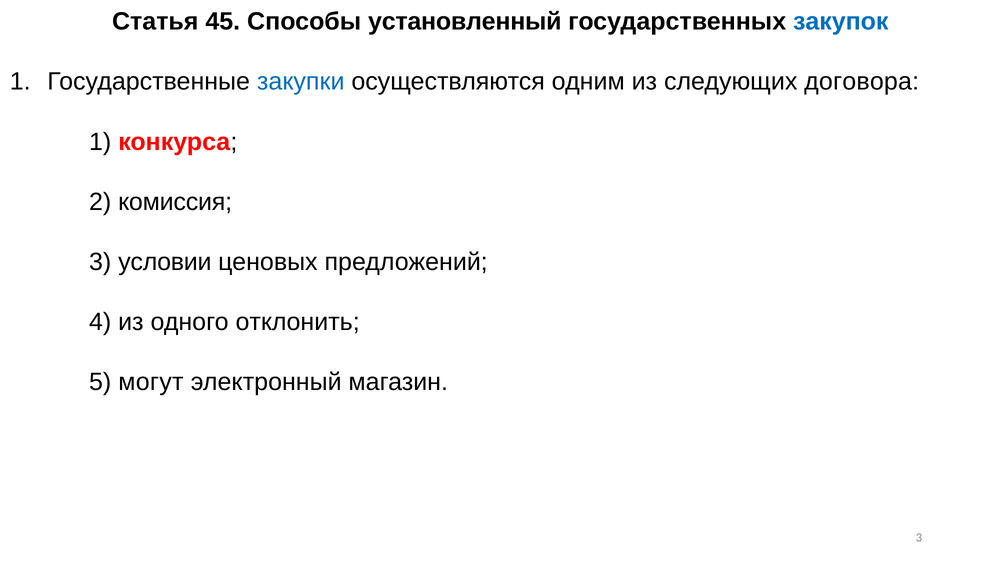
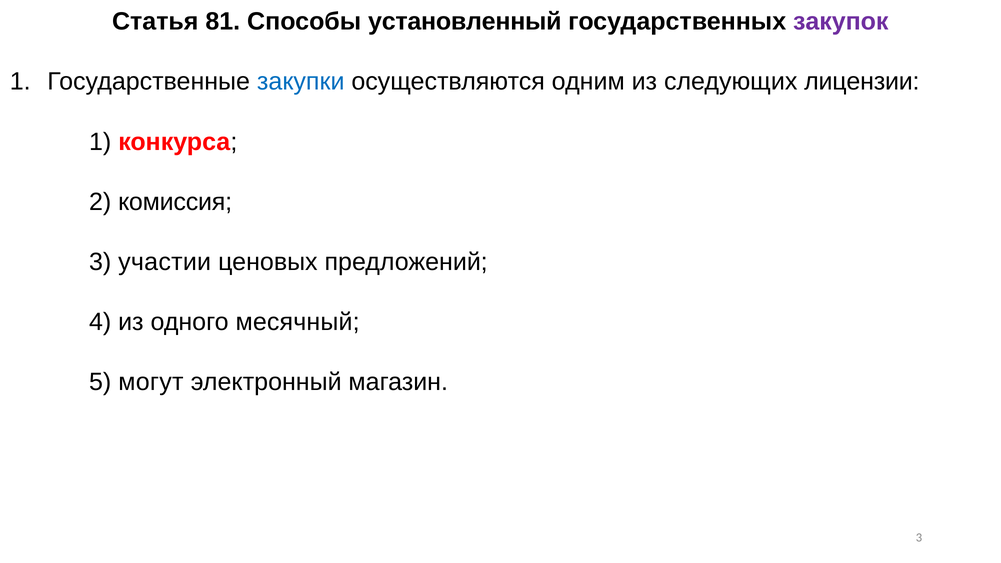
45: 45 -> 81
закупок colour: blue -> purple
договора: договора -> лицензии
условии: условии -> участии
отклонить: отклонить -> месячный
